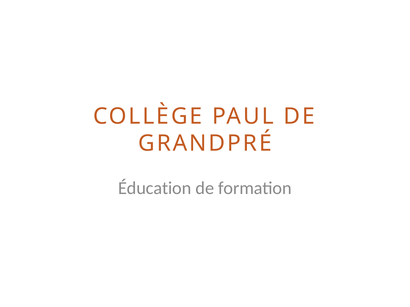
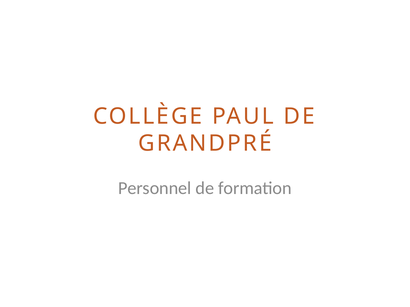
Éducation: Éducation -> Personnel
